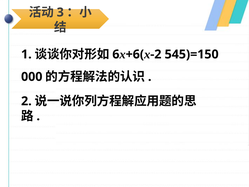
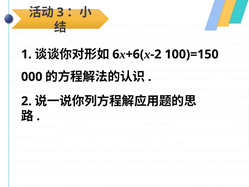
545)=150: 545)=150 -> 100)=150
